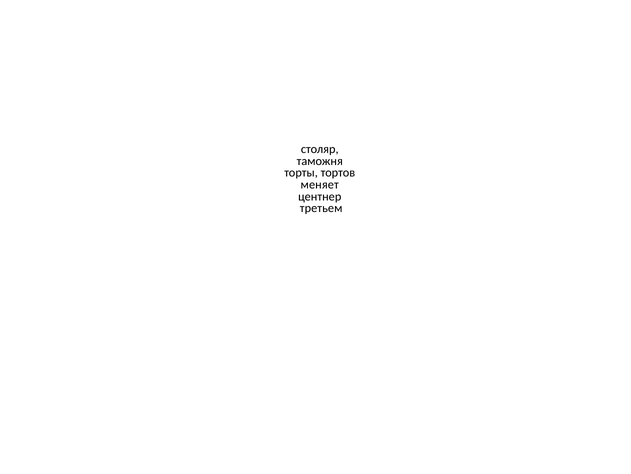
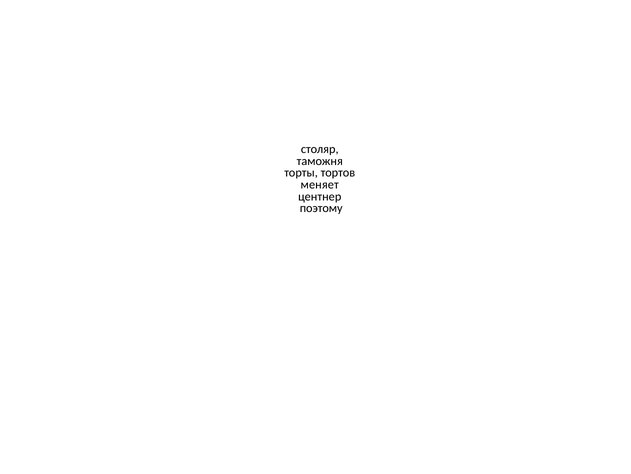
третьем: третьем -> поэтому
